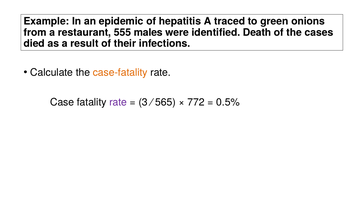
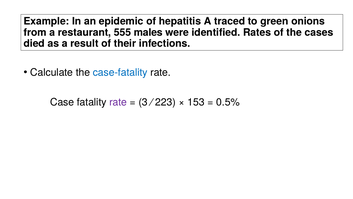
Death: Death -> Rates
case-fatality colour: orange -> blue
565: 565 -> 223
772: 772 -> 153
